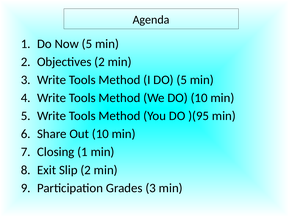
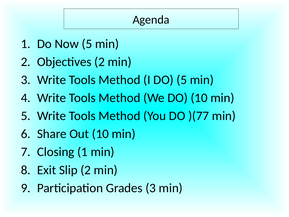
)(95: )(95 -> )(77
